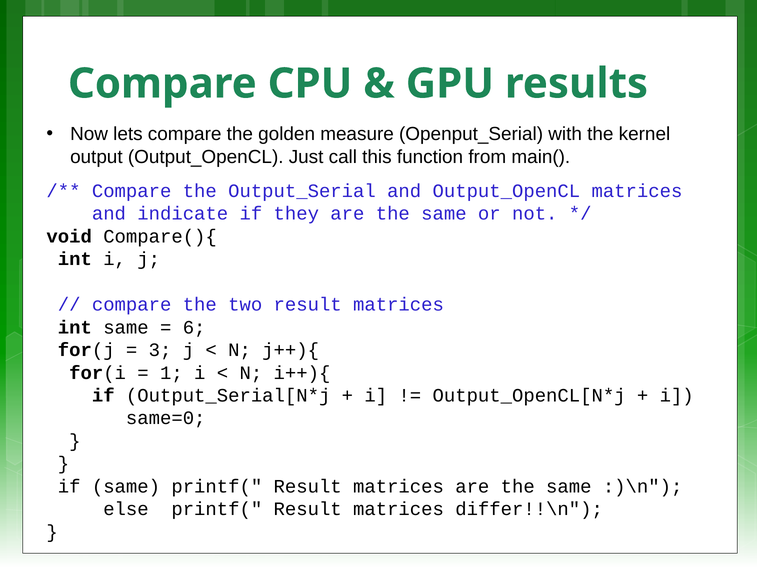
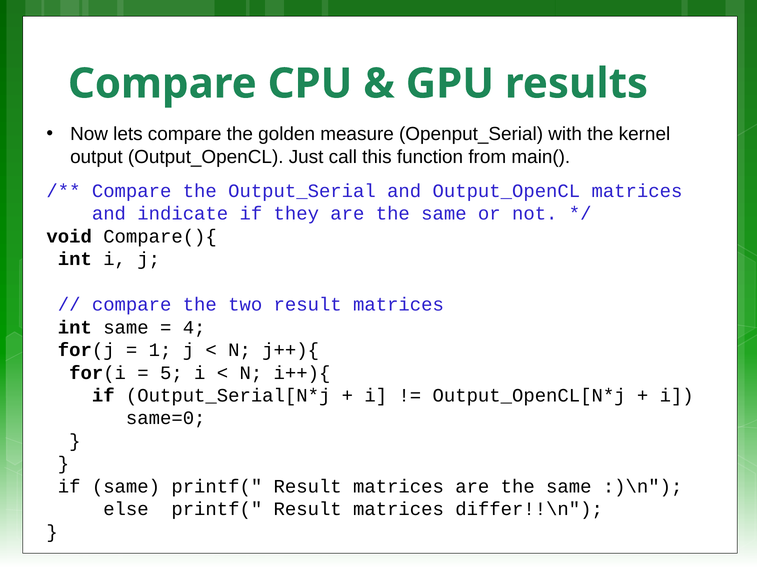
6: 6 -> 4
3: 3 -> 1
1: 1 -> 5
